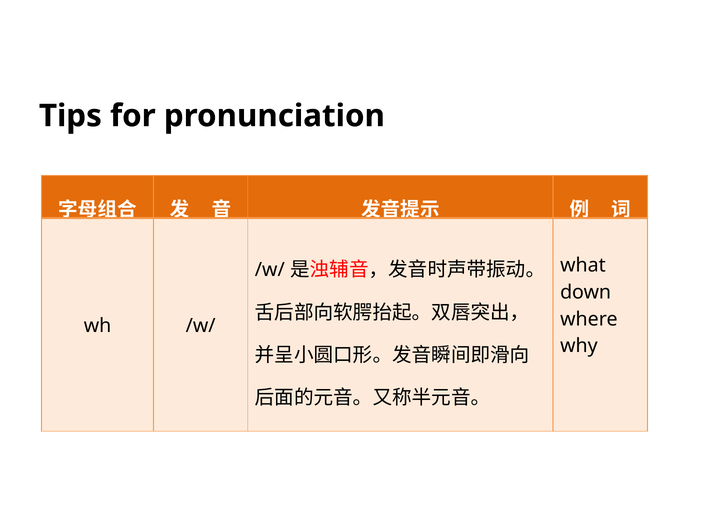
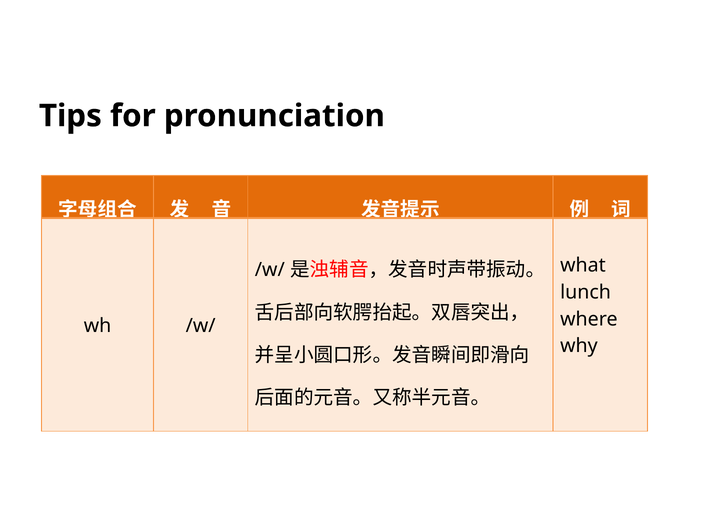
down: down -> lunch
